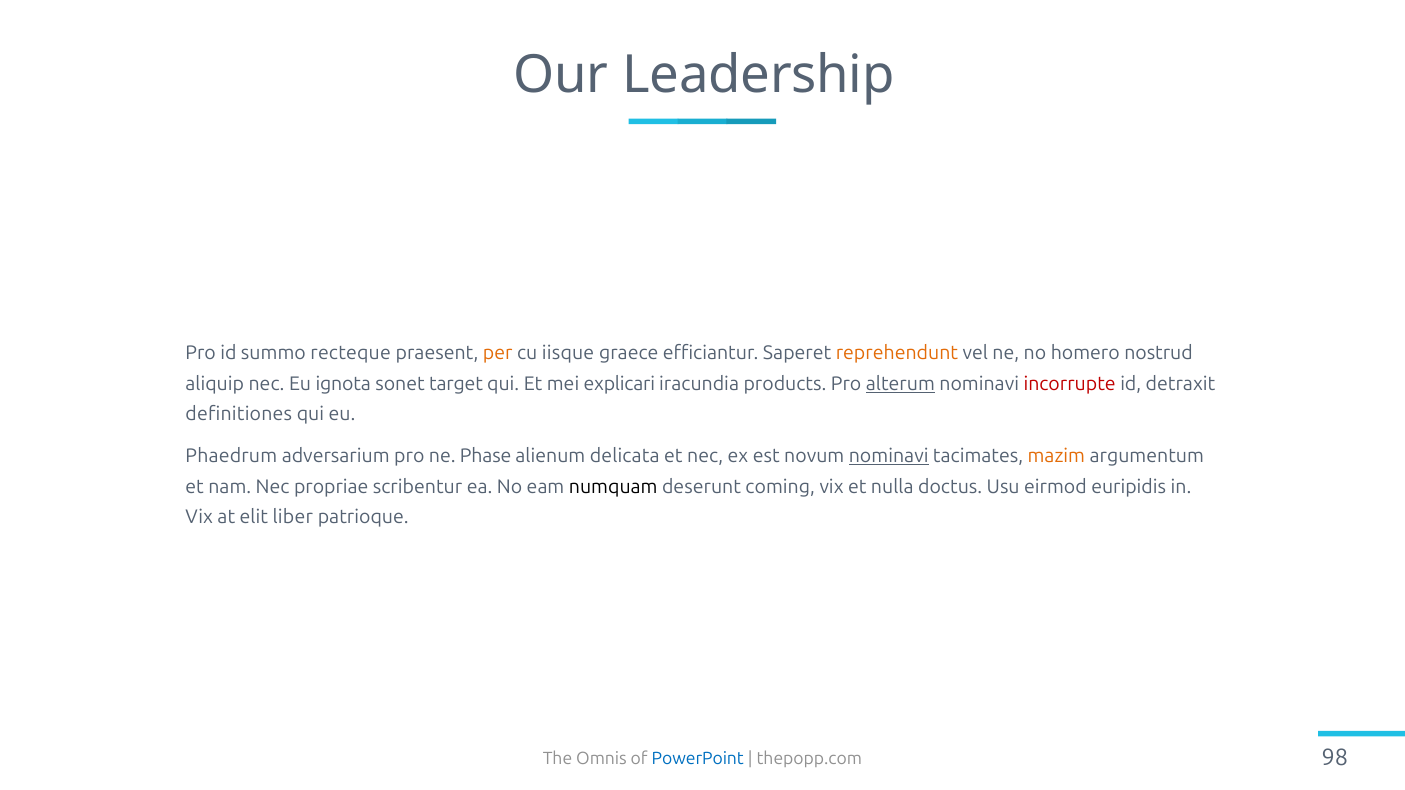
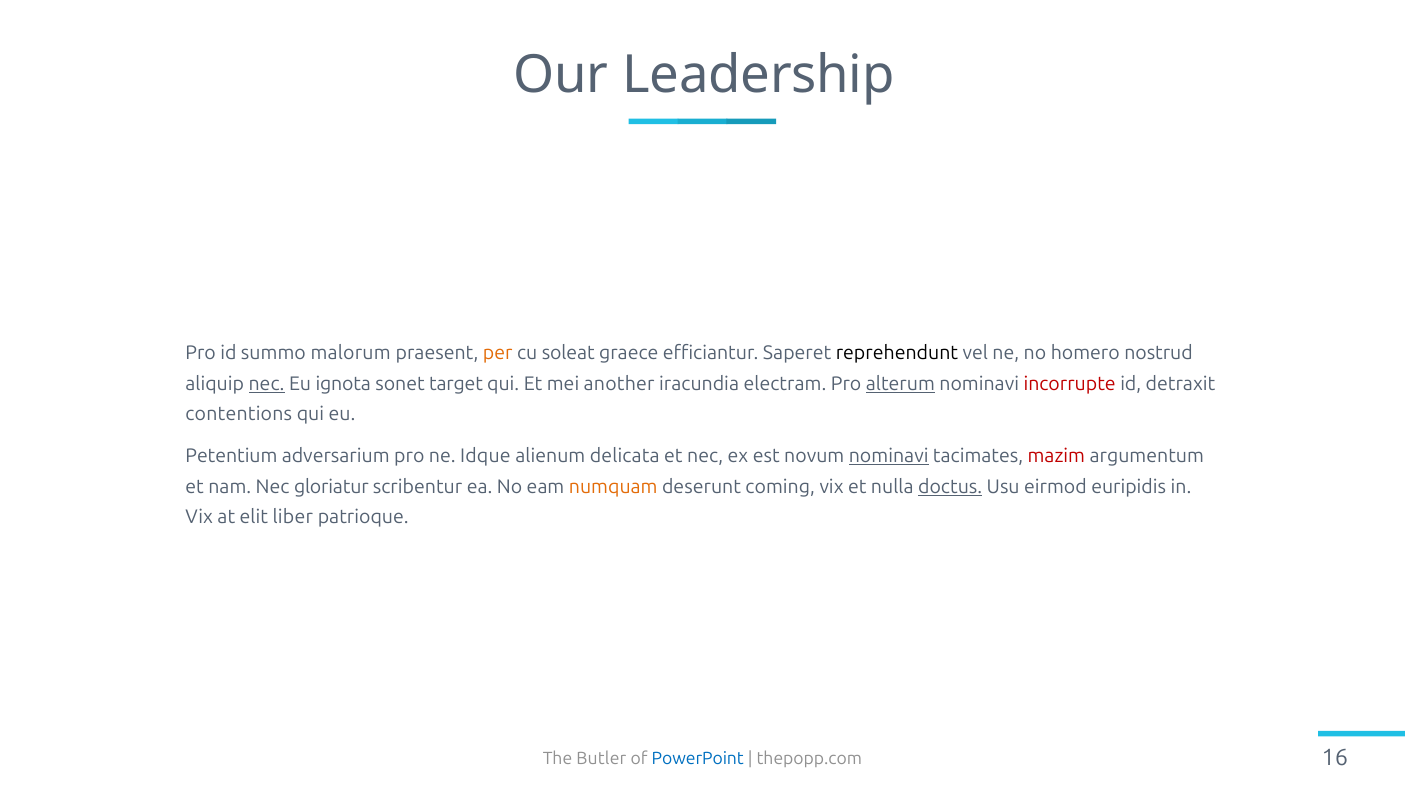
recteque: recteque -> malorum
iisque: iisque -> soleat
reprehendunt colour: orange -> black
nec at (266, 384) underline: none -> present
explicari: explicari -> another
products: products -> electram
definitiones: definitiones -> contentions
Phaedrum: Phaedrum -> Petentium
Phase: Phase -> Idque
mazim colour: orange -> red
propriae: propriae -> gloriatur
numquam colour: black -> orange
doctus underline: none -> present
Omnis: Omnis -> Butler
98: 98 -> 16
